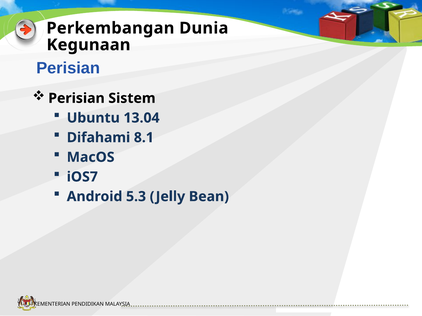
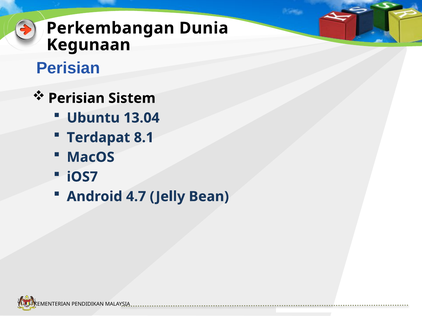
Difahami: Difahami -> Terdapat
5.3: 5.3 -> 4.7
